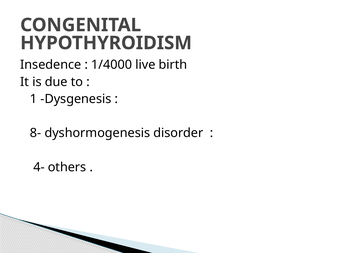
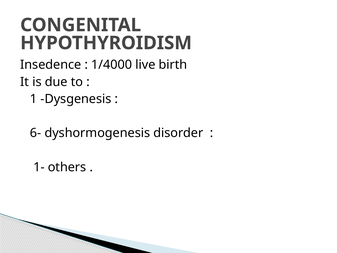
8-: 8- -> 6-
4-: 4- -> 1-
